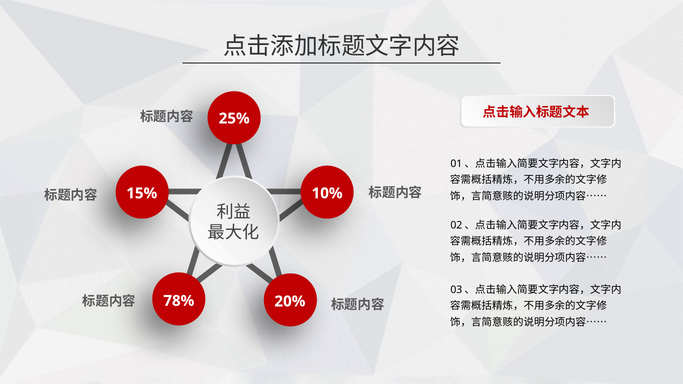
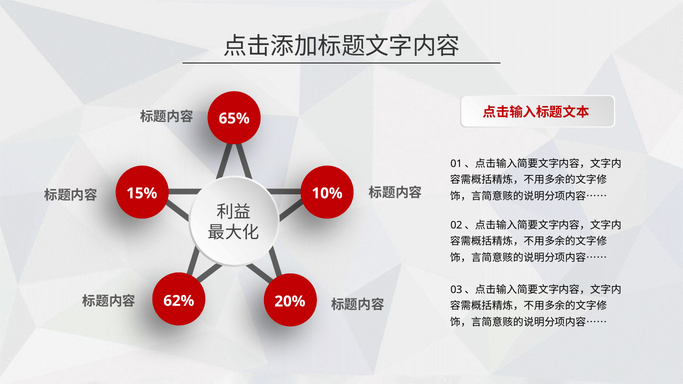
25%: 25% -> 65%
78%: 78% -> 62%
